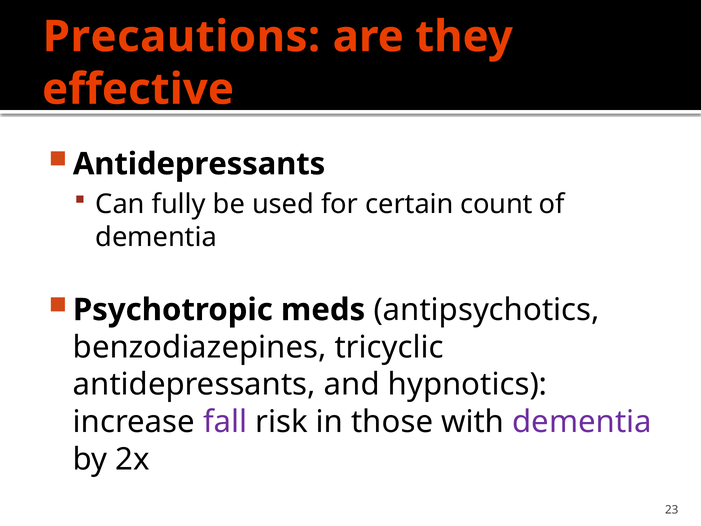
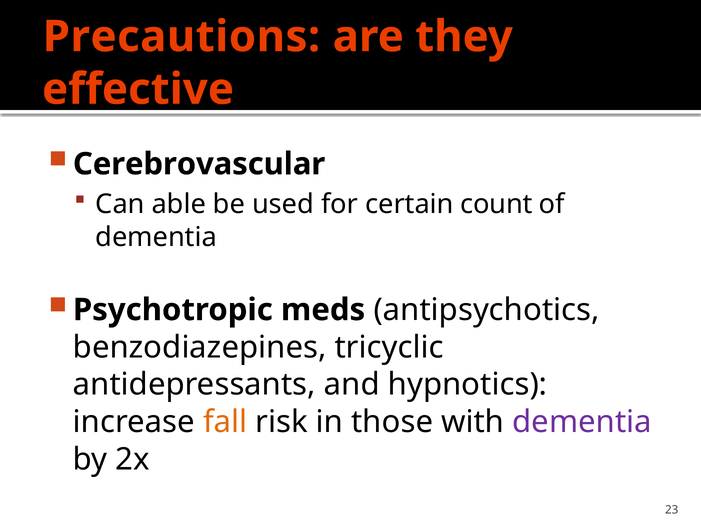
Antidepressants at (199, 164): Antidepressants -> Cerebrovascular
fully: fully -> able
fall colour: purple -> orange
